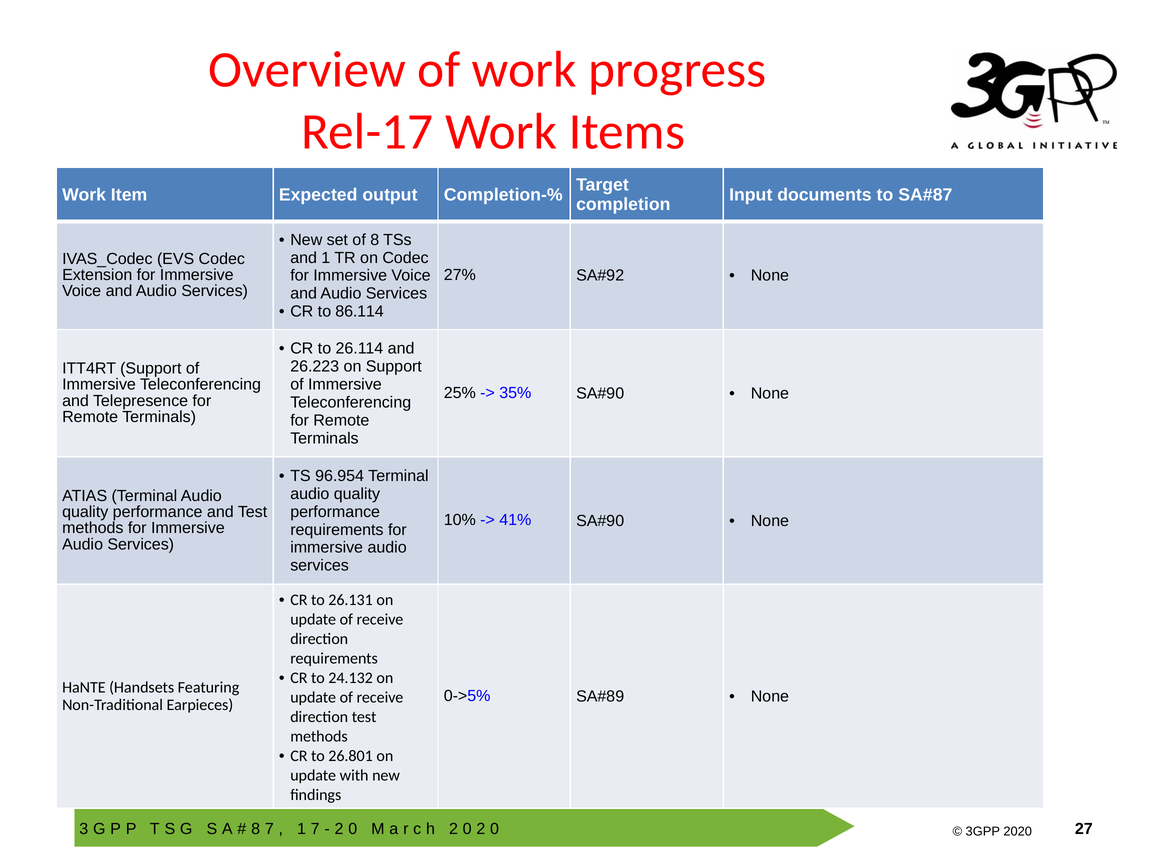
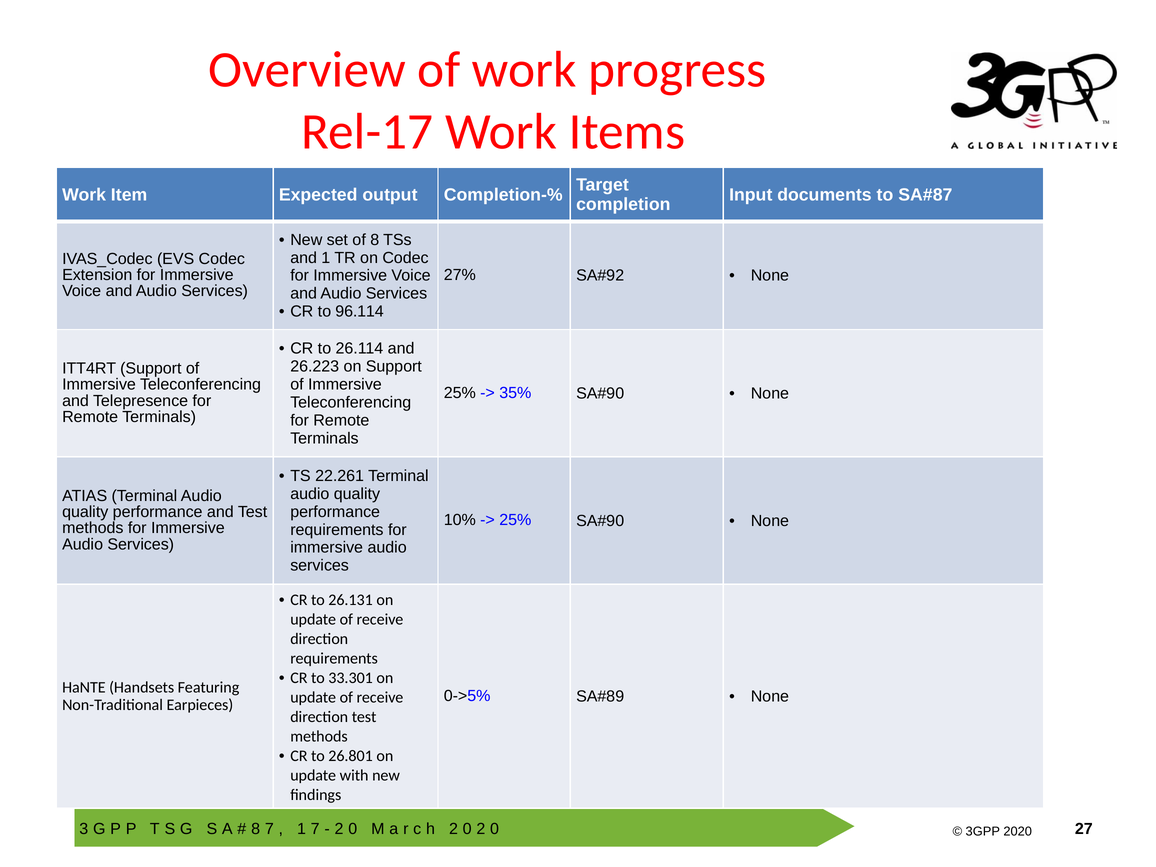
86.114: 86.114 -> 96.114
96.954: 96.954 -> 22.261
41% at (515, 520): 41% -> 25%
24.132: 24.132 -> 33.301
